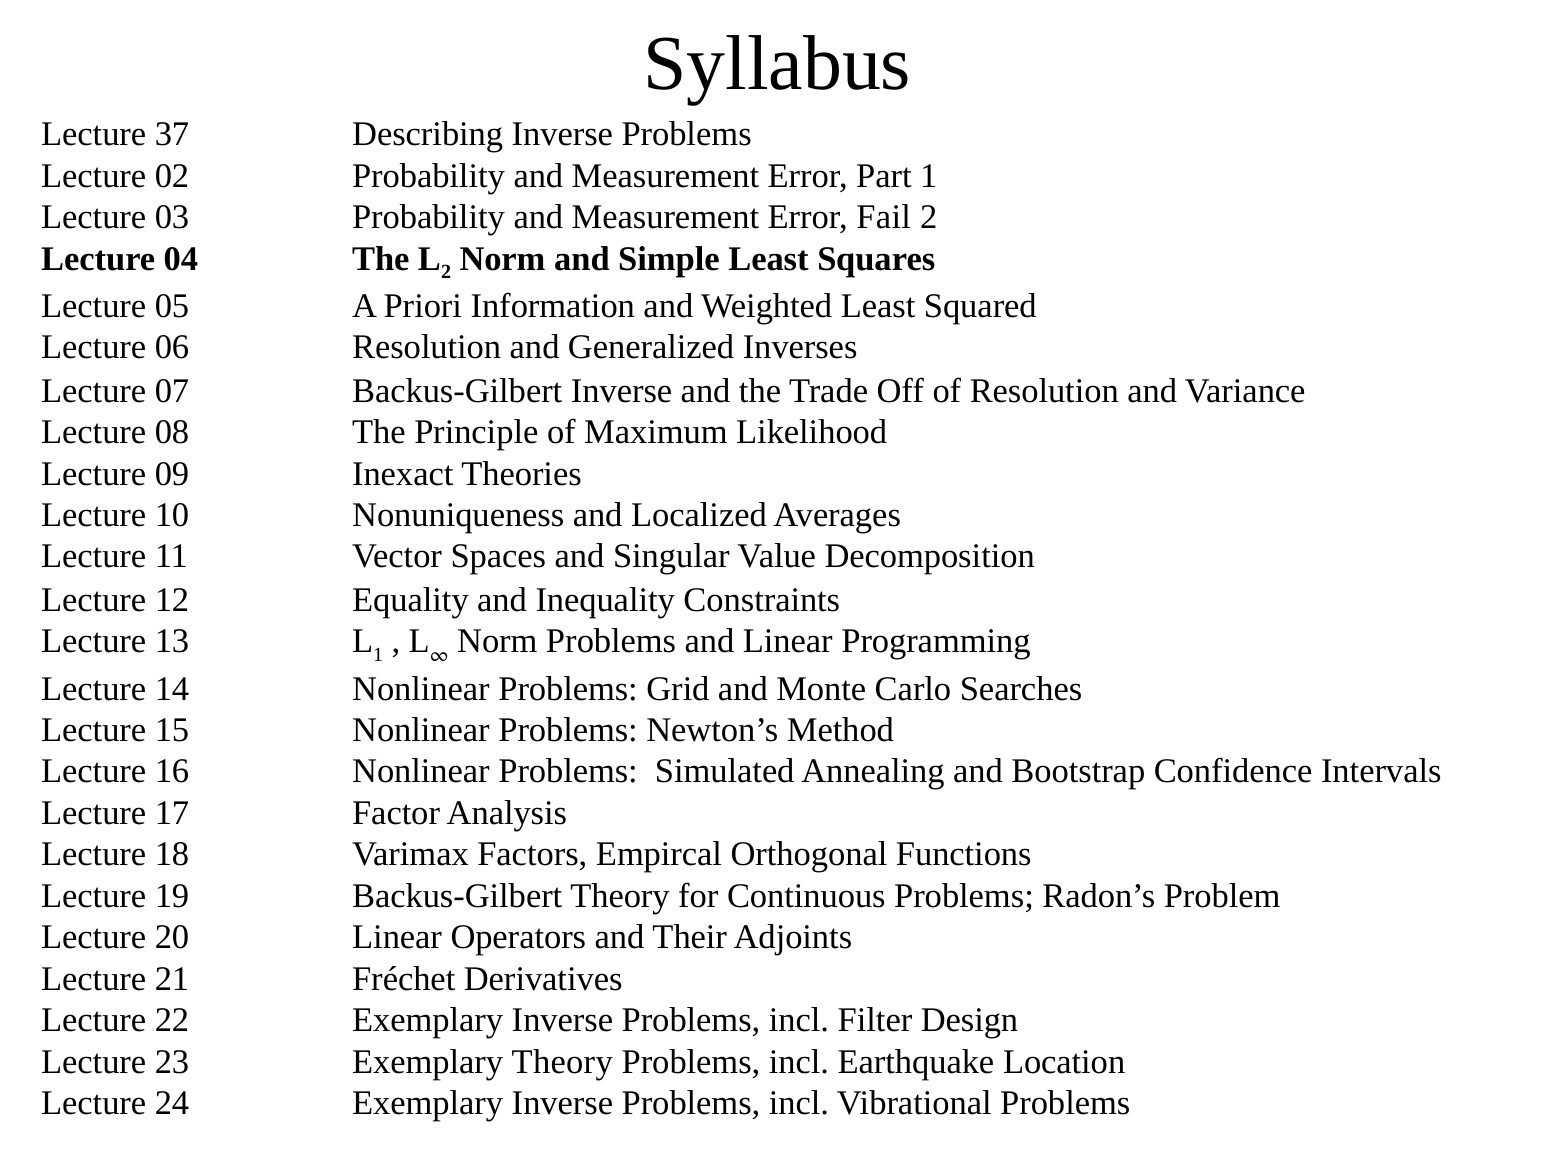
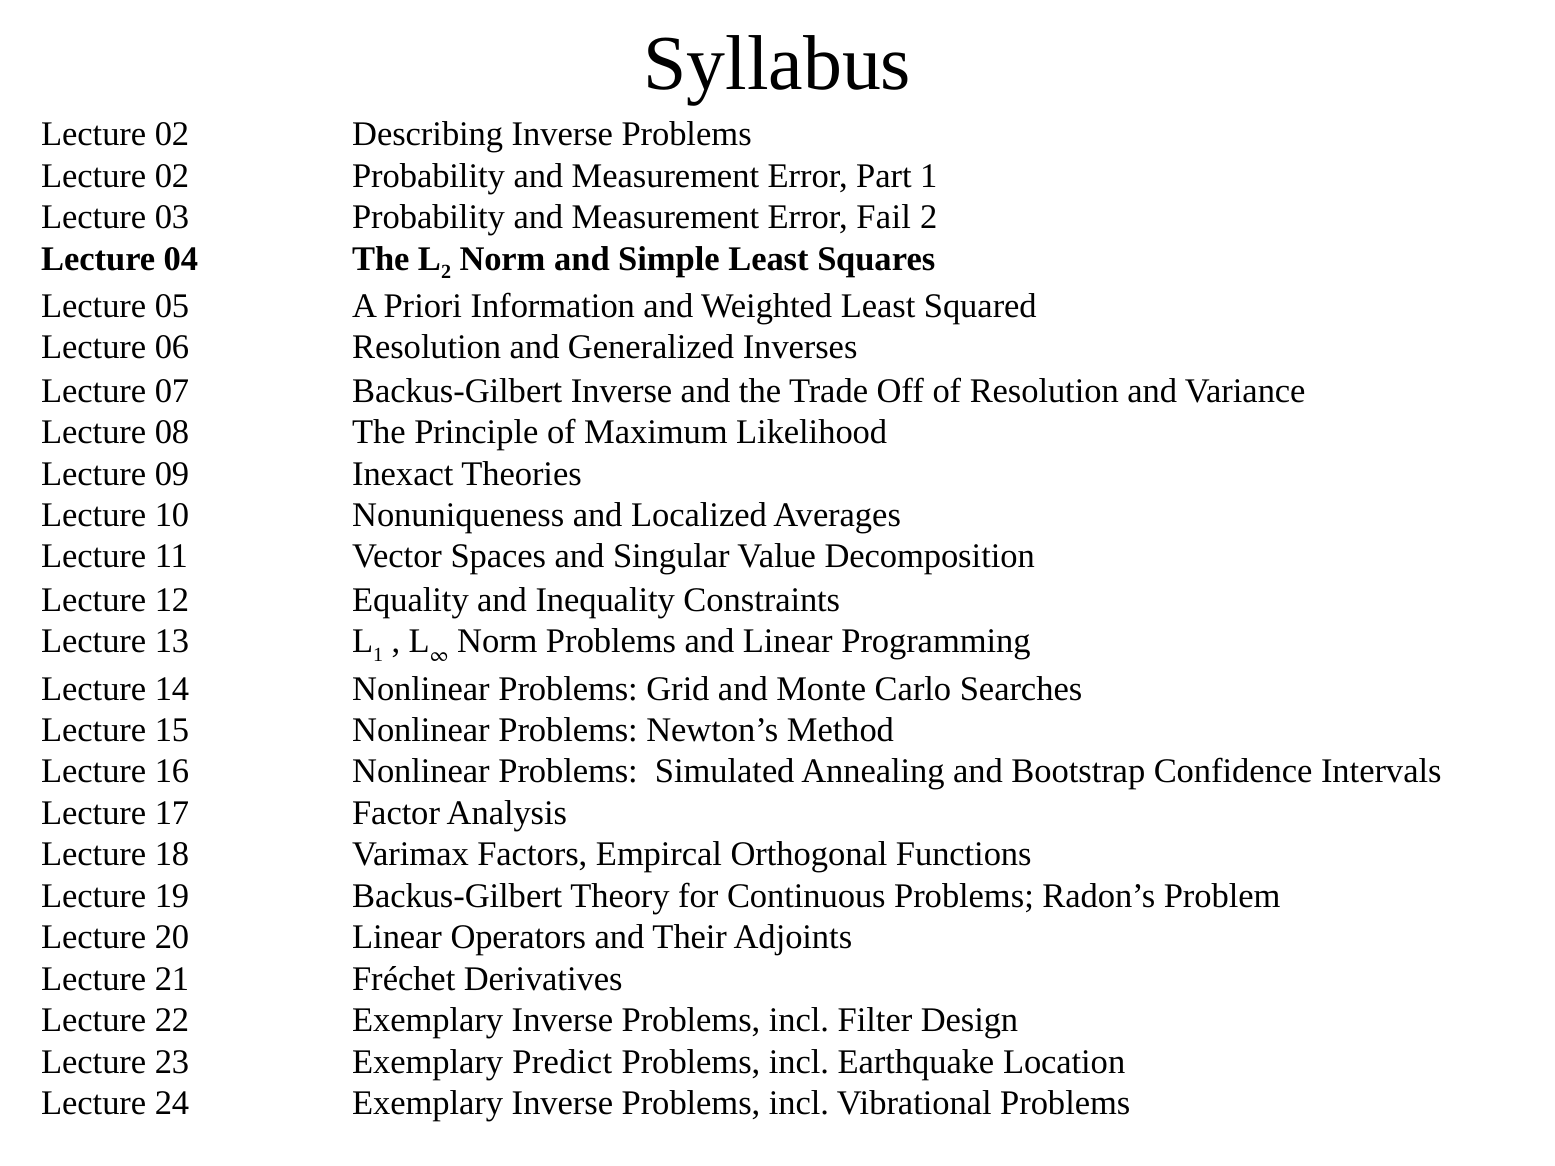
37 at (172, 134): 37 -> 02
Exemplary Theory: Theory -> Predict
